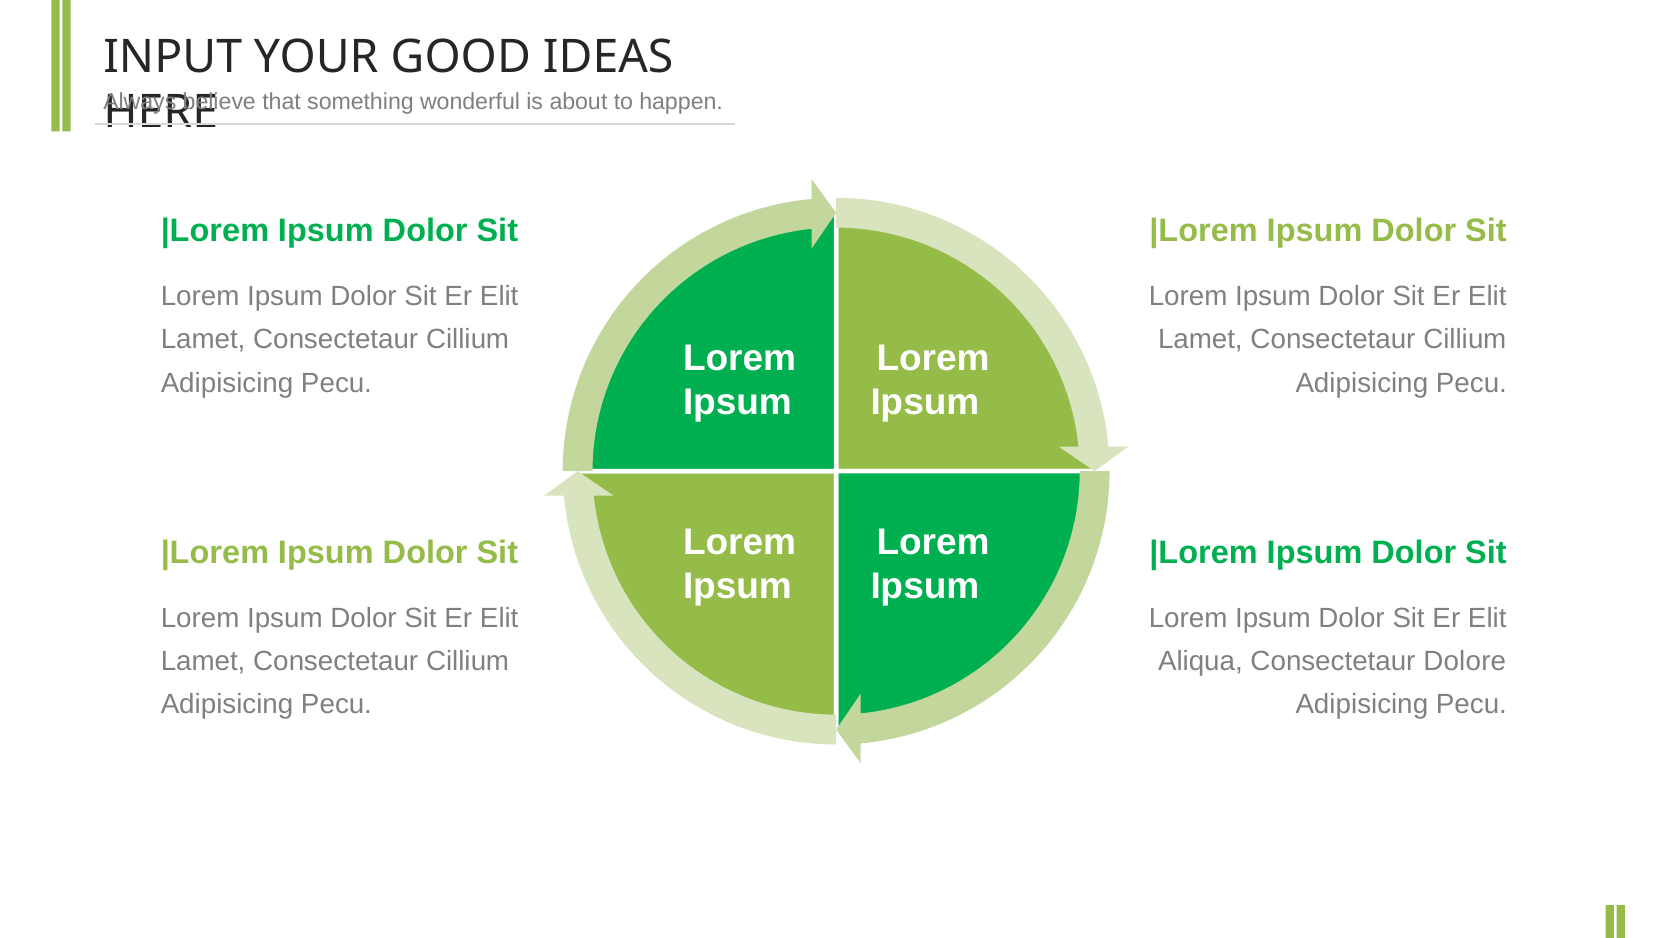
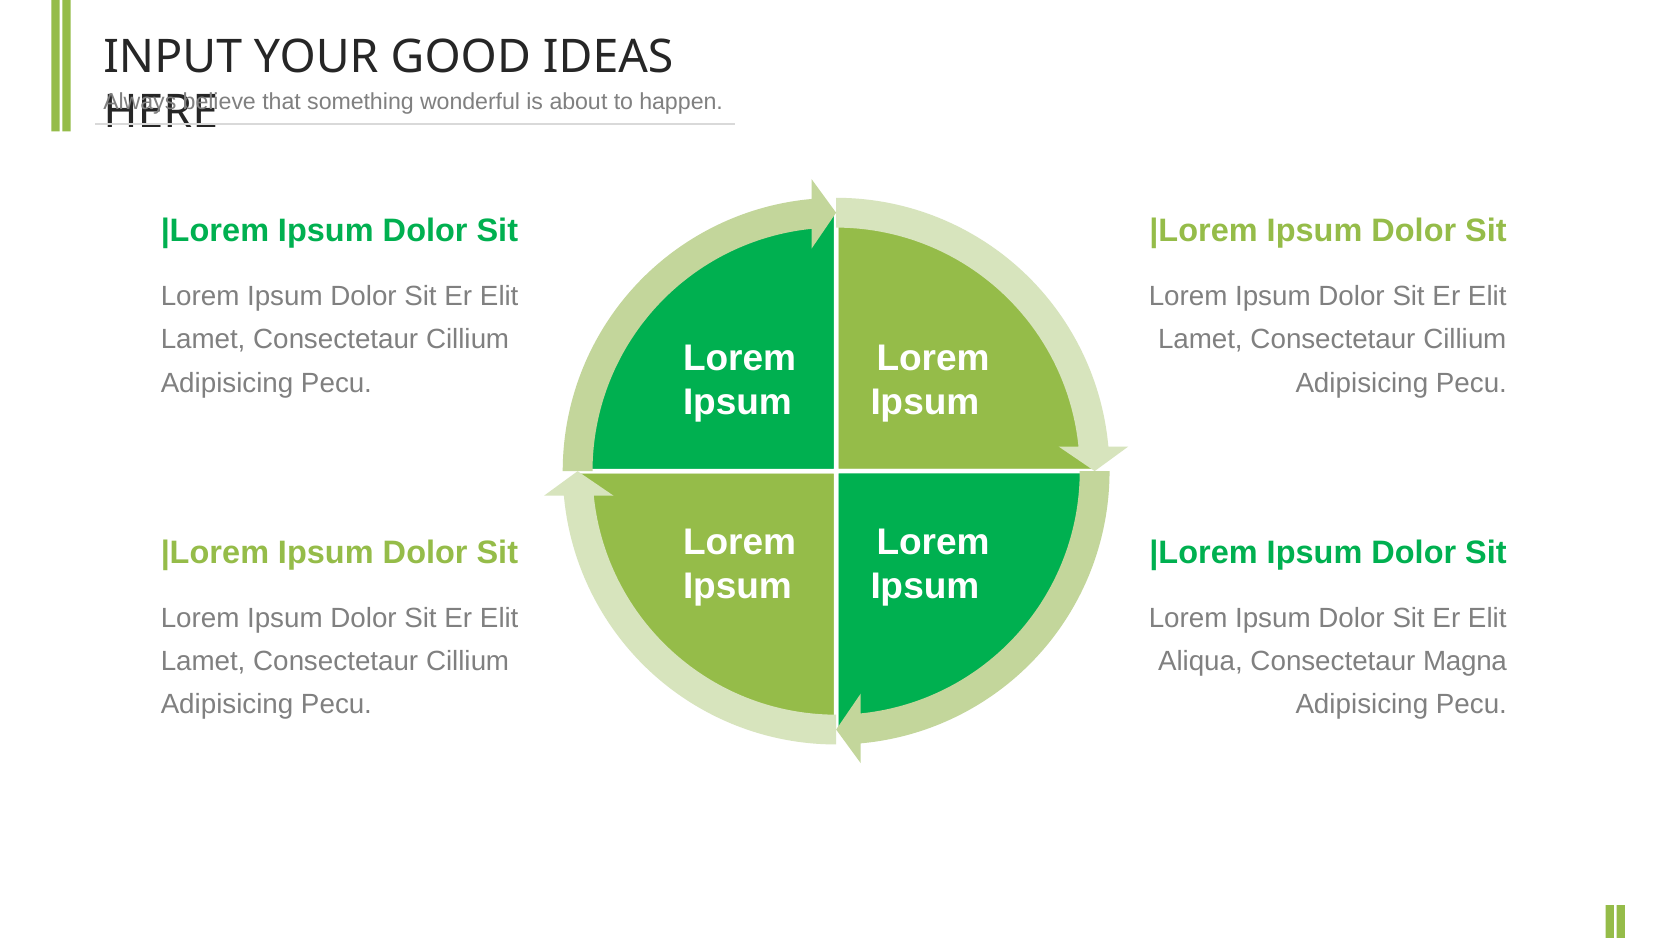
Dolore: Dolore -> Magna
